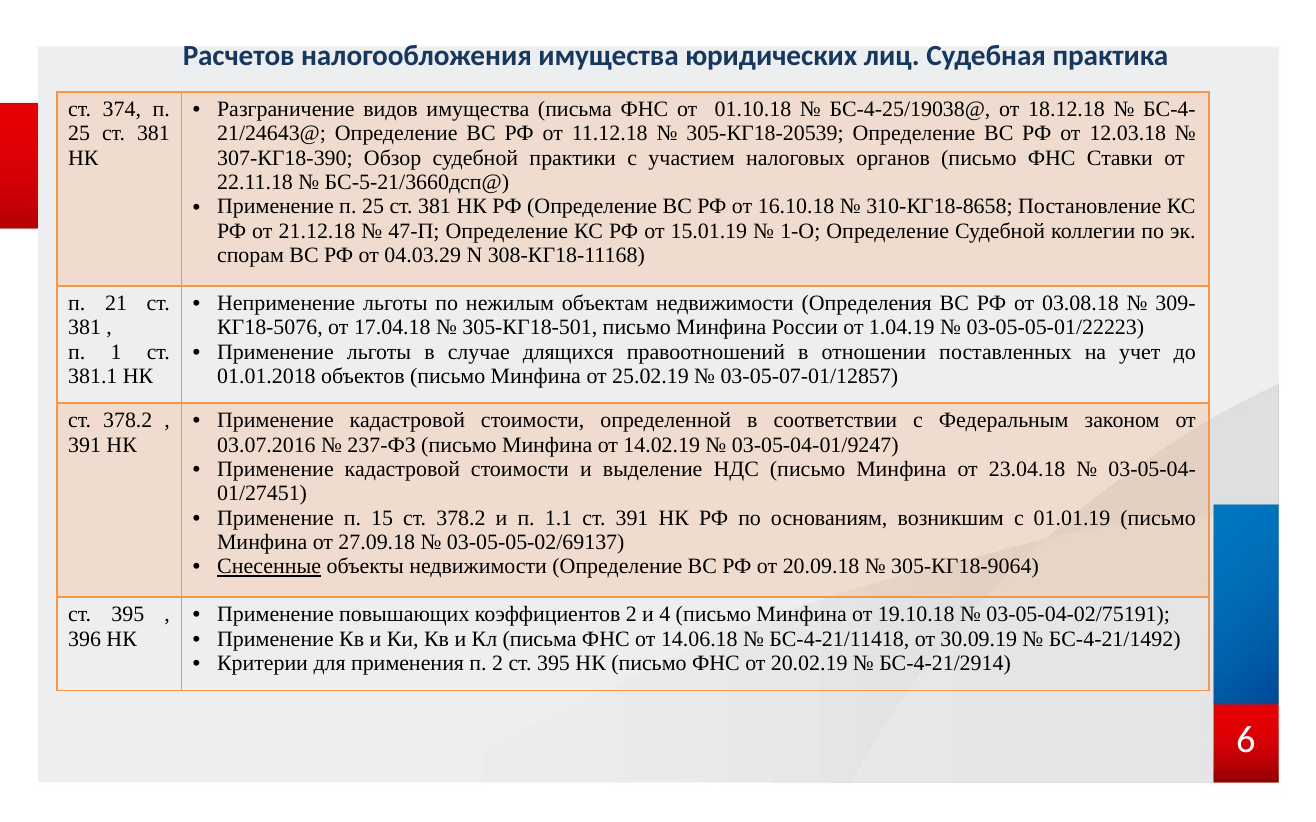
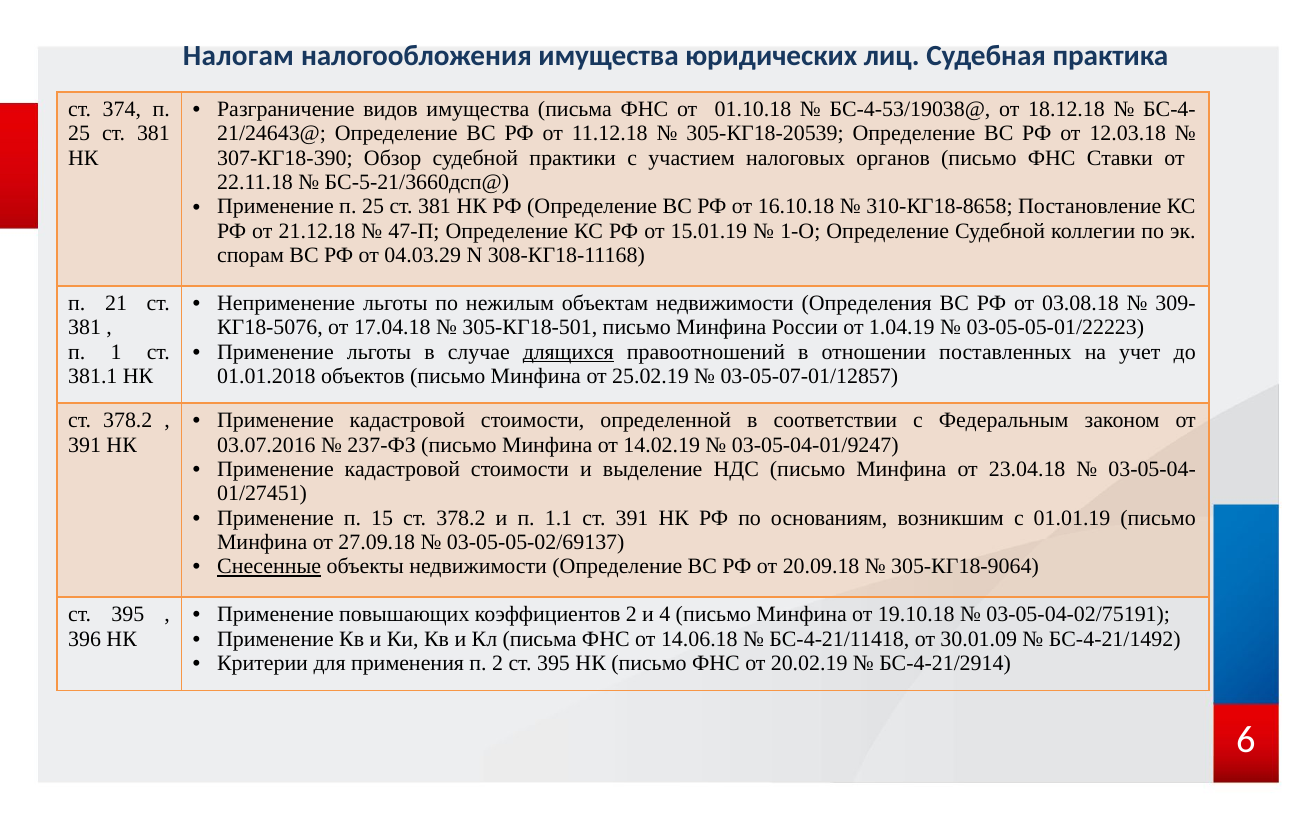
Расчетов: Расчетов -> Налогам
БС-4-25/19038@: БС-4-25/19038@ -> БС-4-53/19038@
длящихся underline: none -> present
30.09.19: 30.09.19 -> 30.01.09
